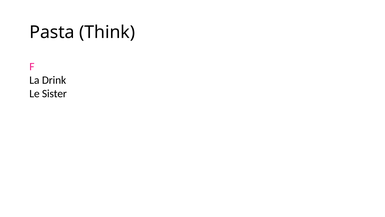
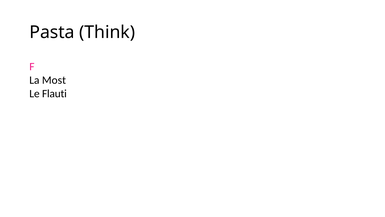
Drink: Drink -> Most
Sister: Sister -> Flauti
